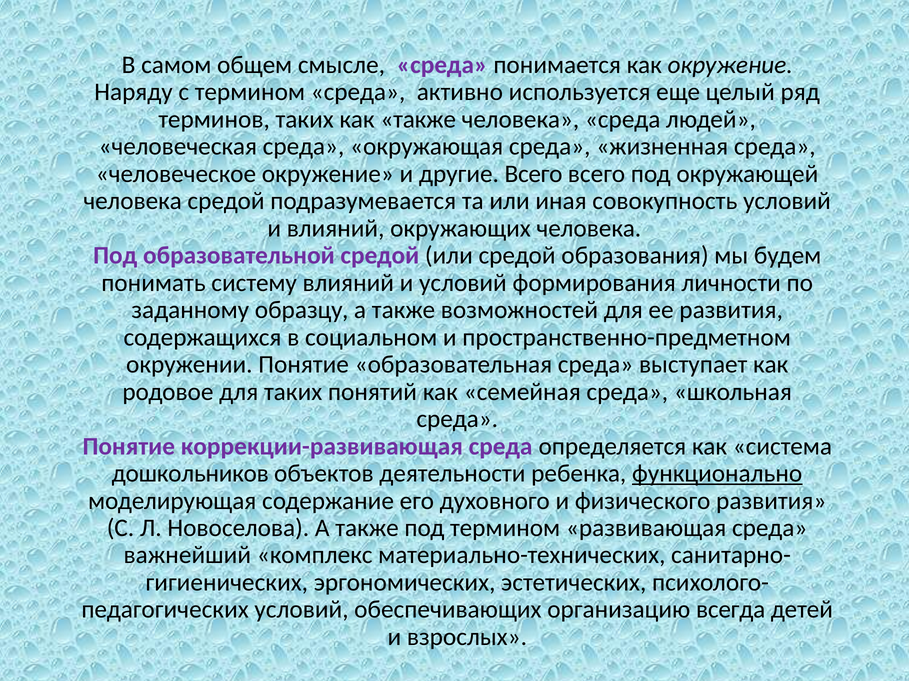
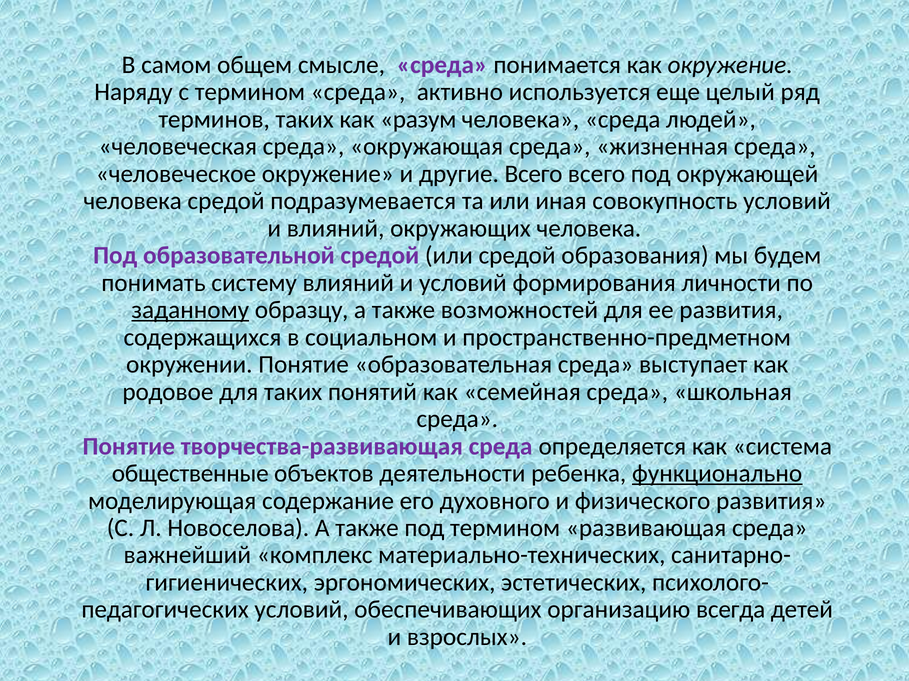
как также: также -> разум
заданному underline: none -> present
коррекции-развивающая: коррекции-развивающая -> творчества-развивающая
дошкольников: дошкольников -> общественные
